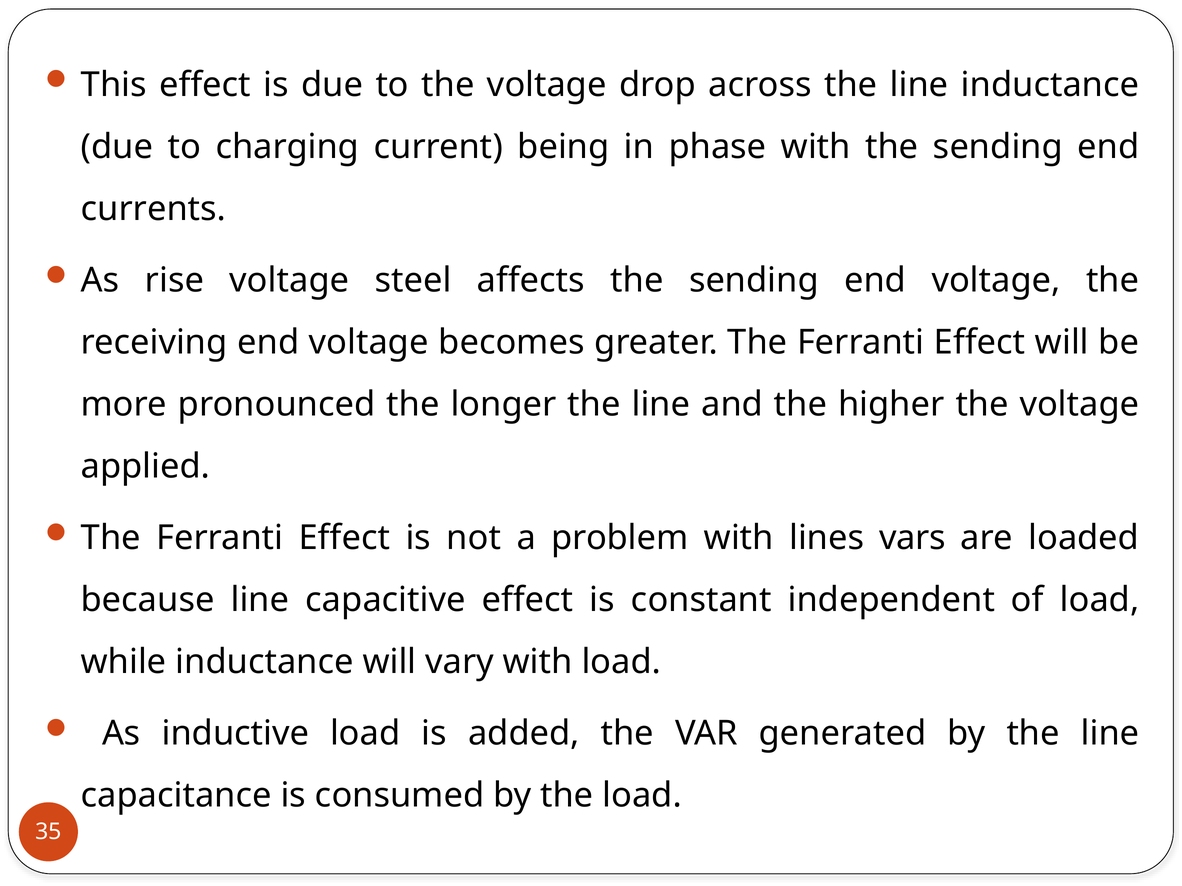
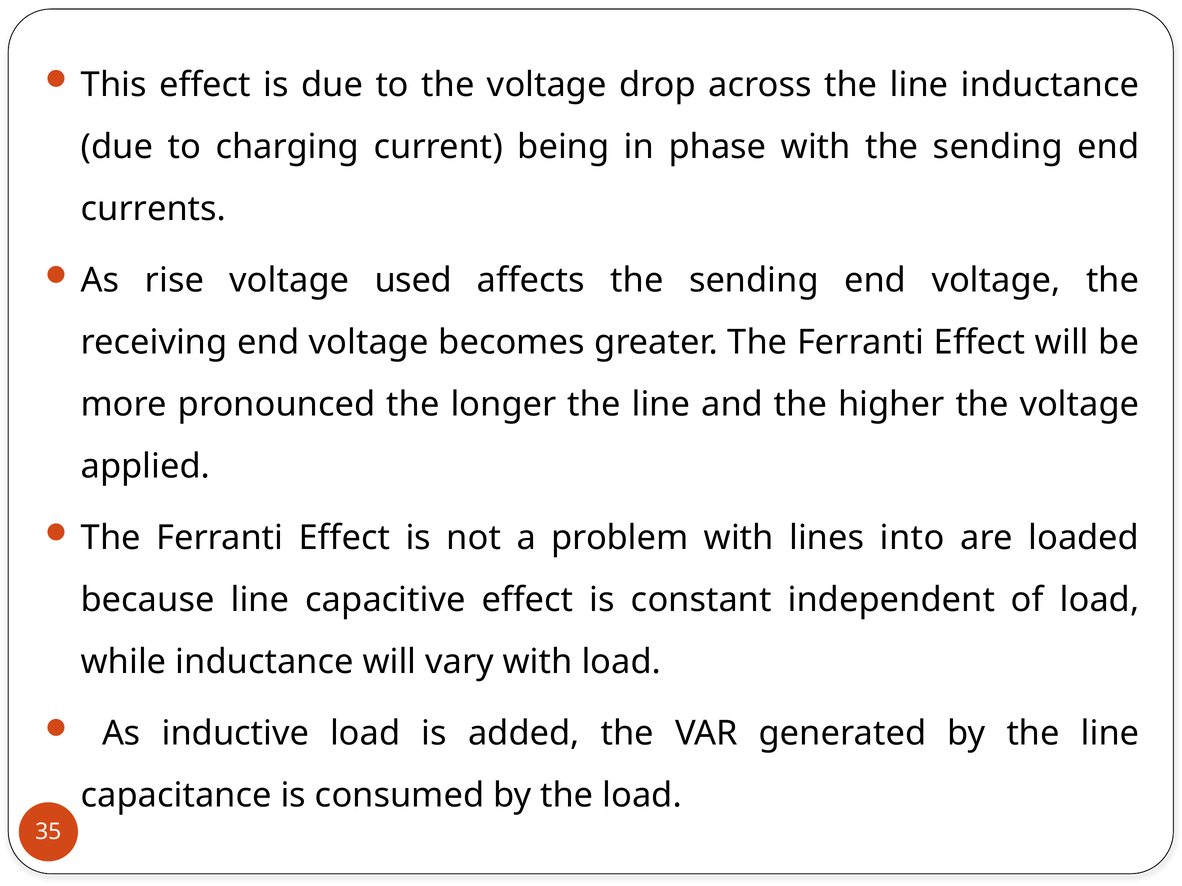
steel: steel -> used
vars: vars -> into
